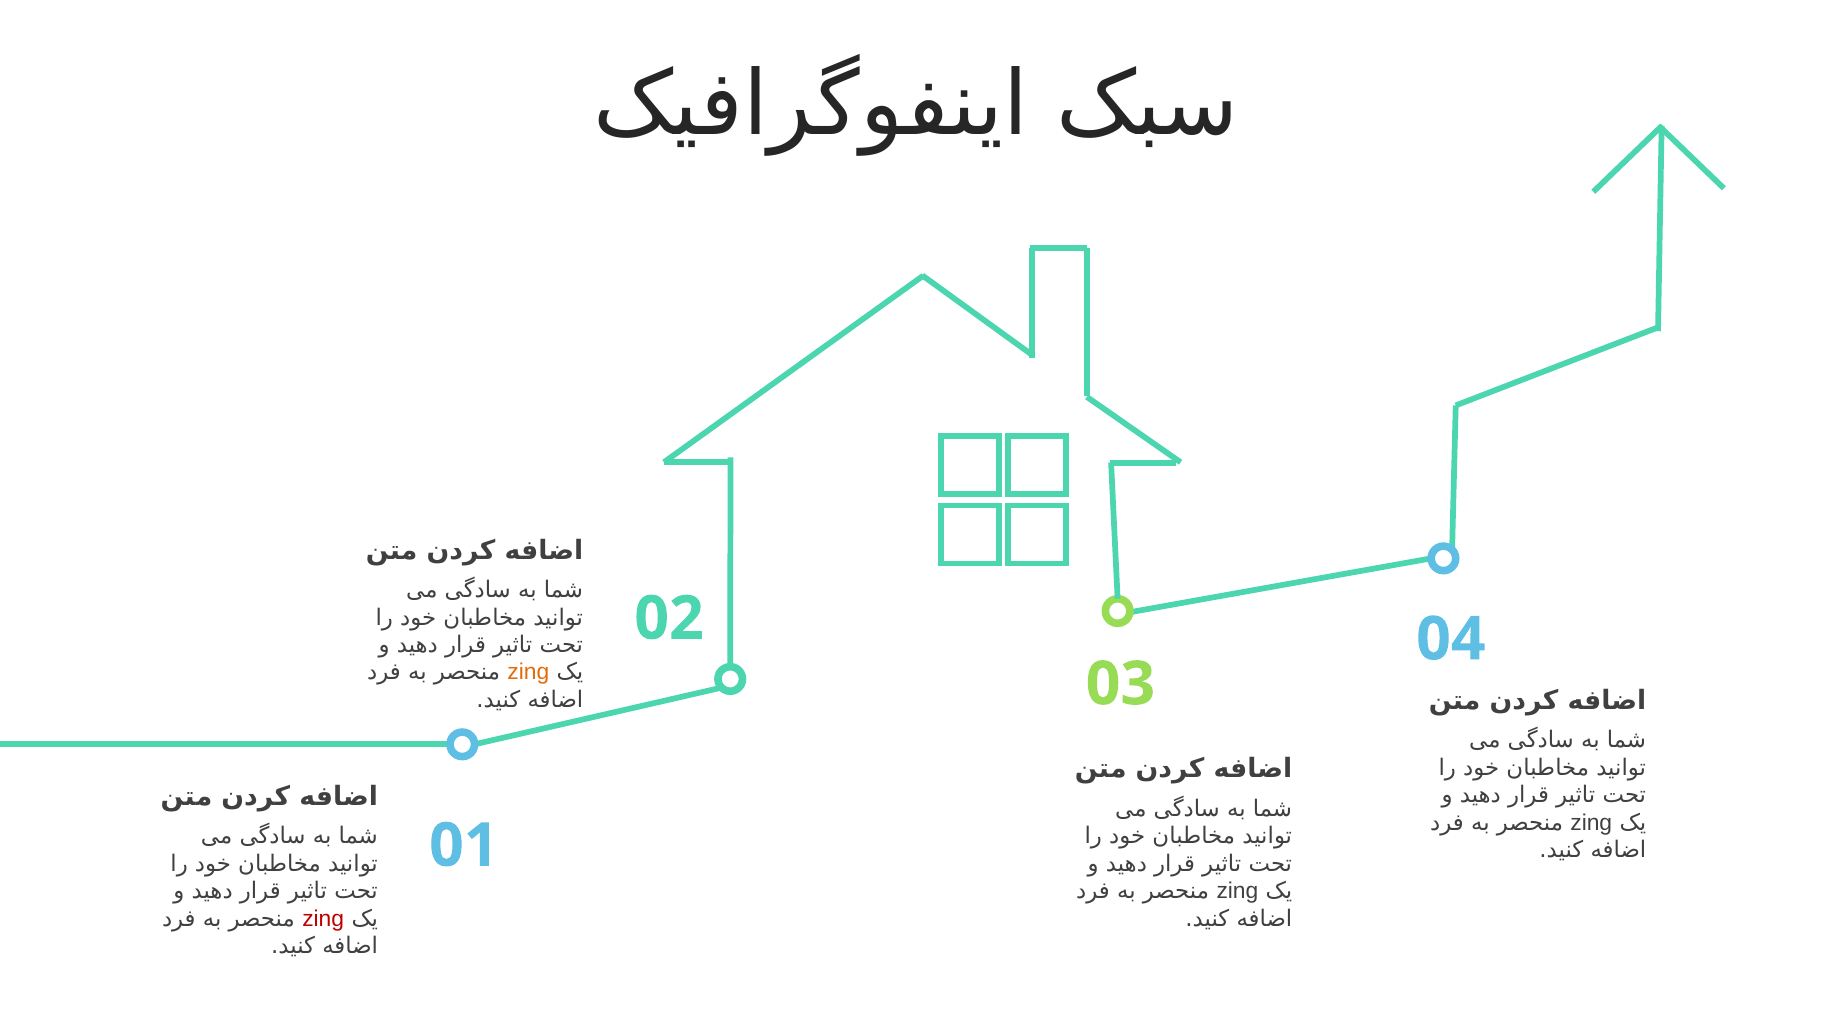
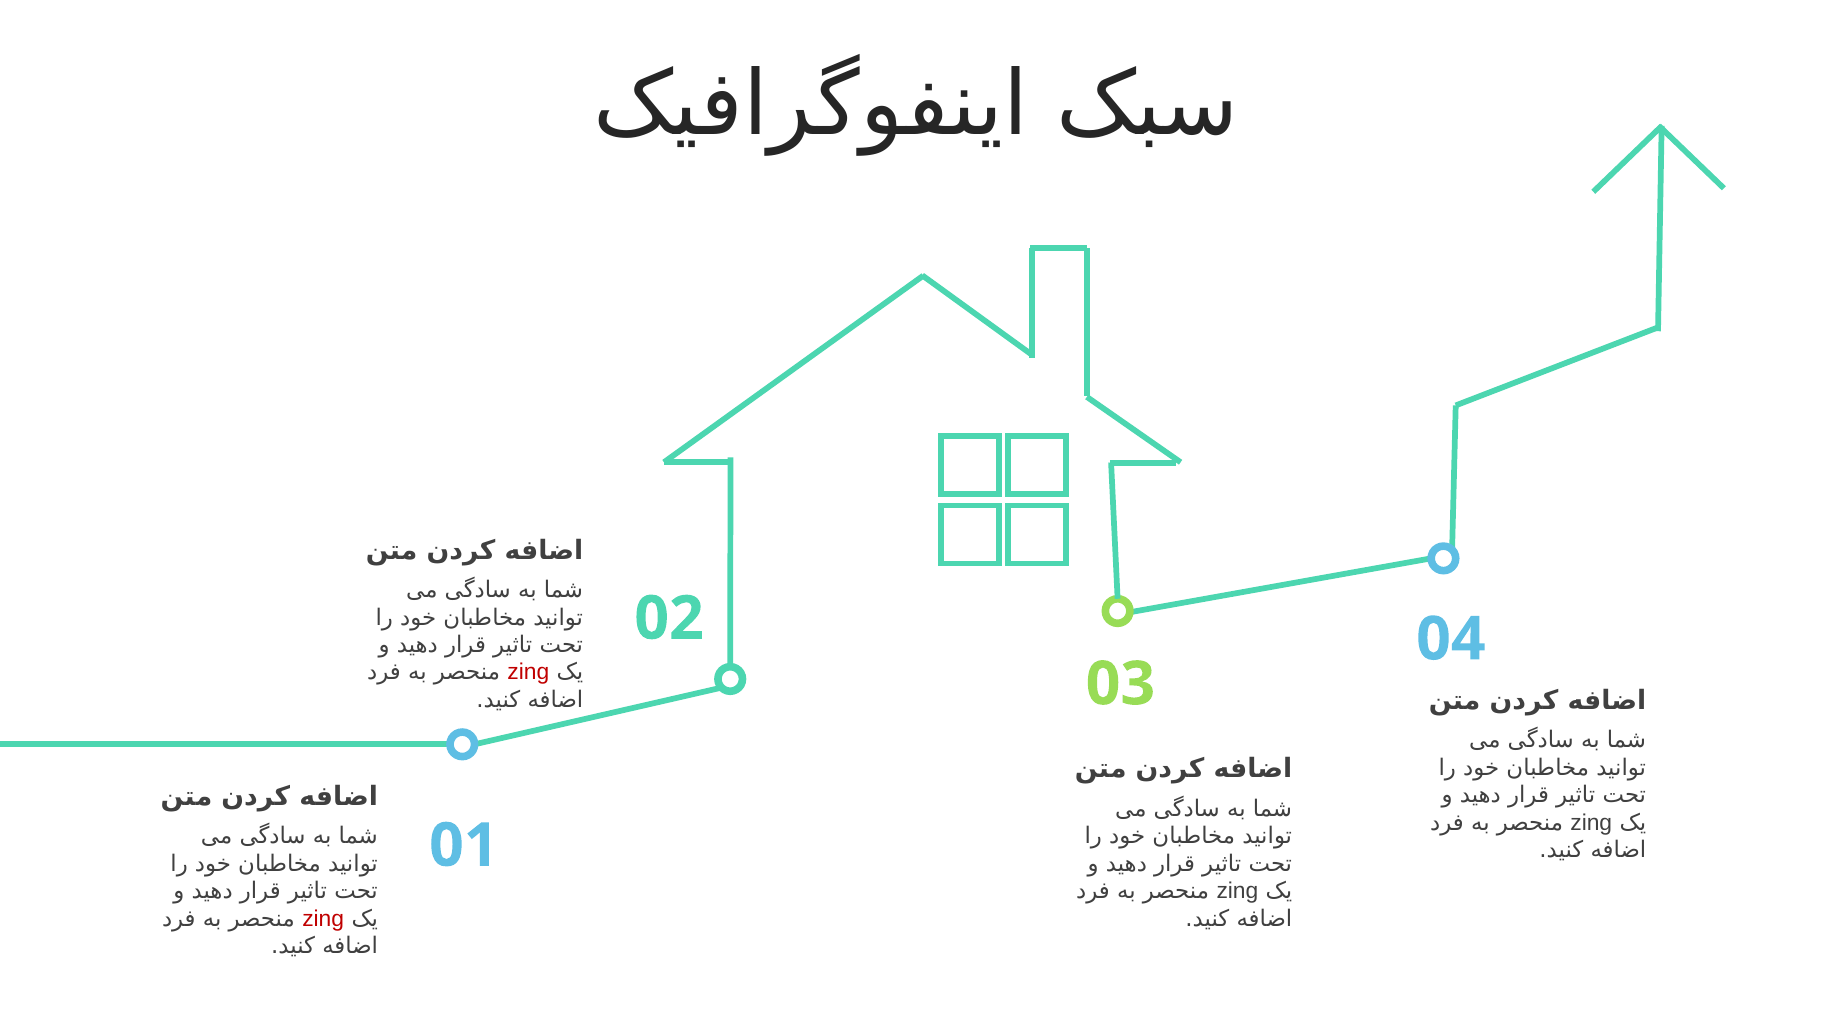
zing at (528, 673) colour: orange -> red
